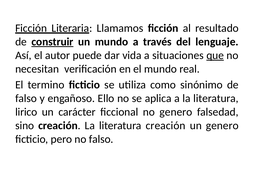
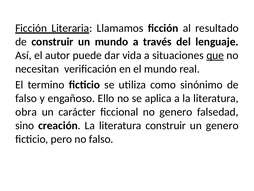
construir at (52, 42) underline: present -> none
lirico: lirico -> obra
literatura creación: creación -> construir
